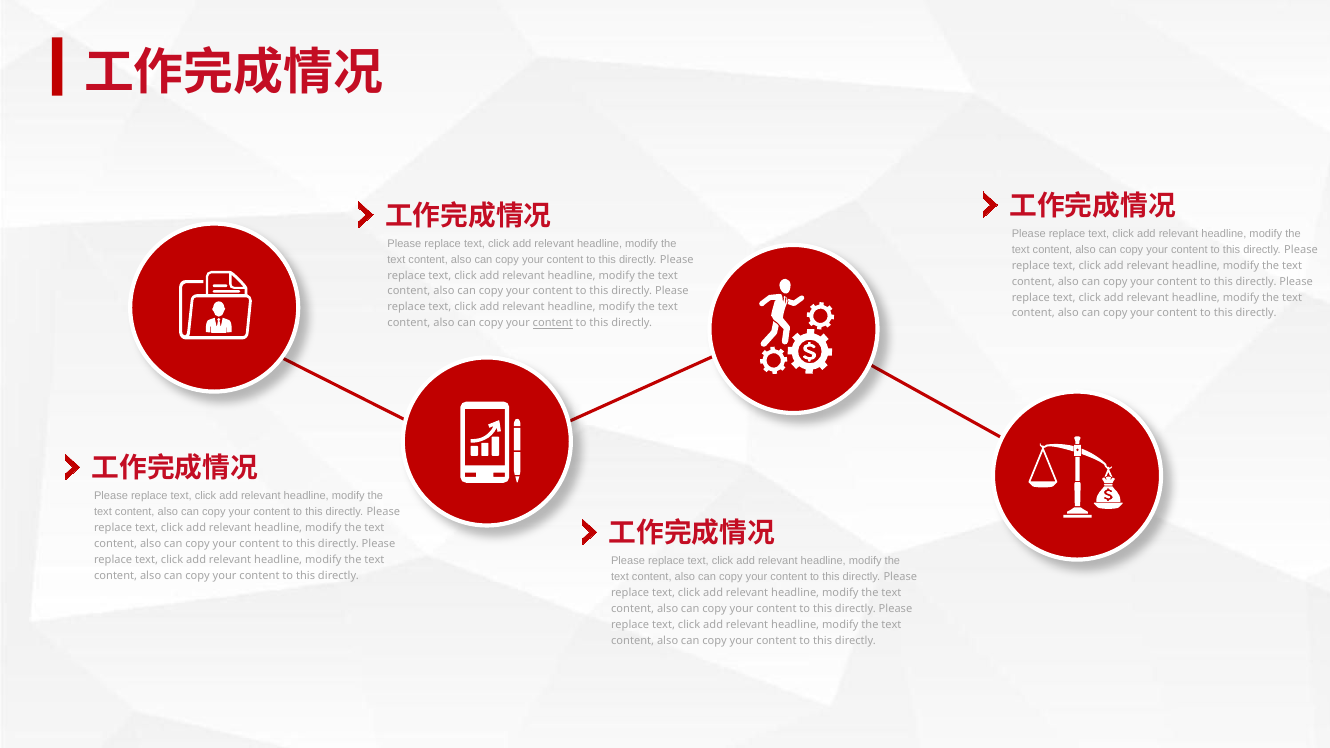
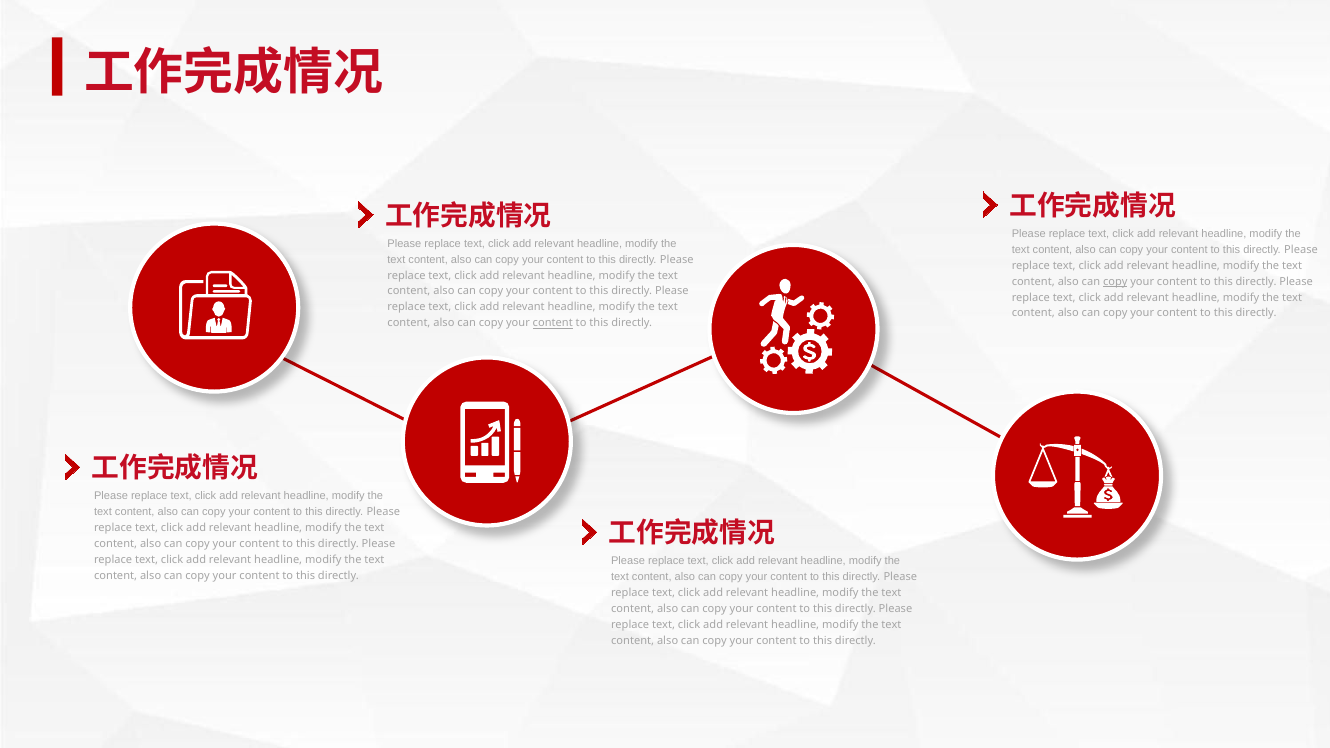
copy at (1115, 282) underline: none -> present
